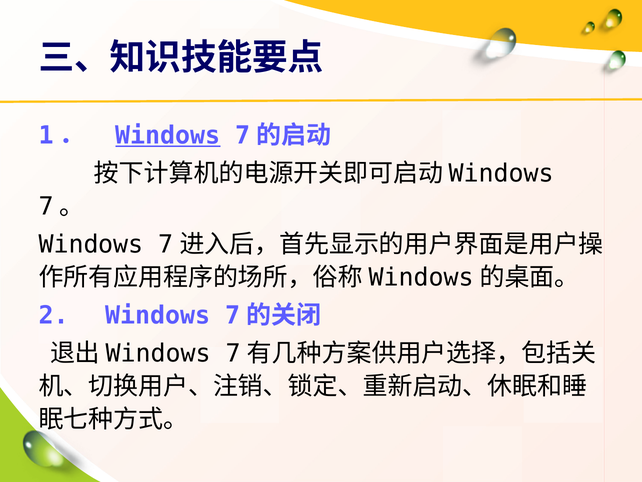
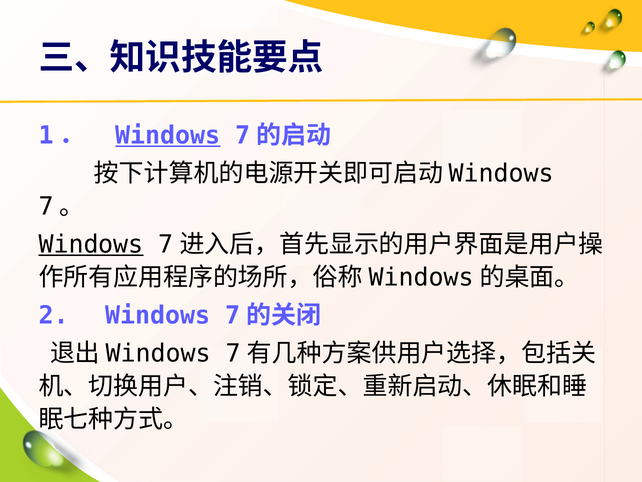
Windows at (91, 244) underline: none -> present
